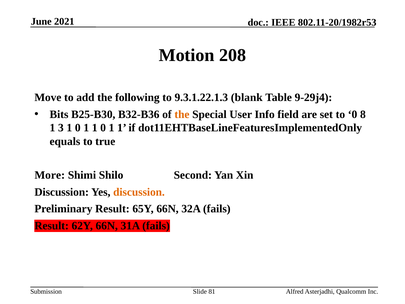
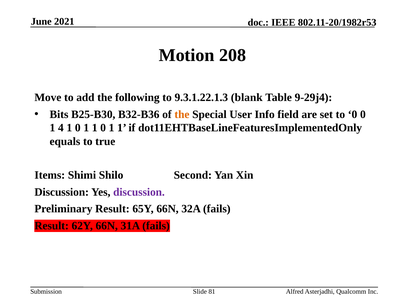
0 8: 8 -> 0
3: 3 -> 4
More: More -> Items
discussion at (139, 192) colour: orange -> purple
